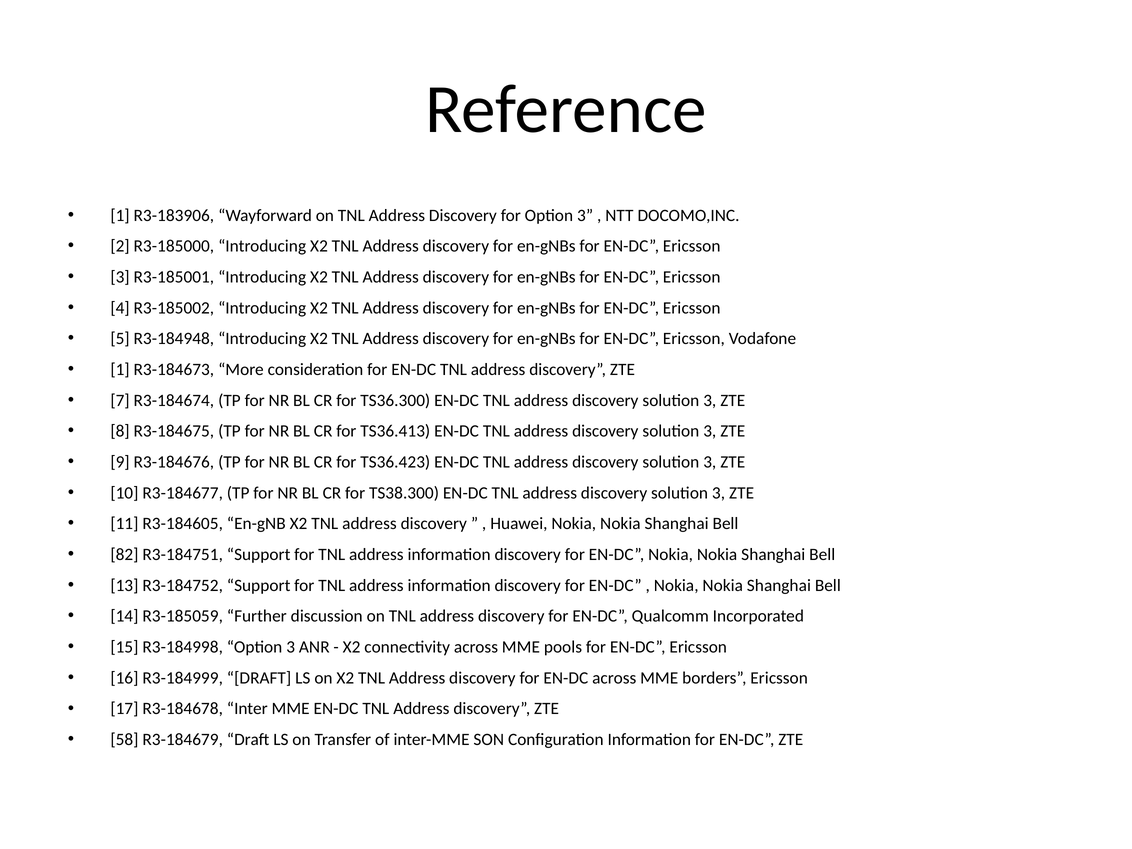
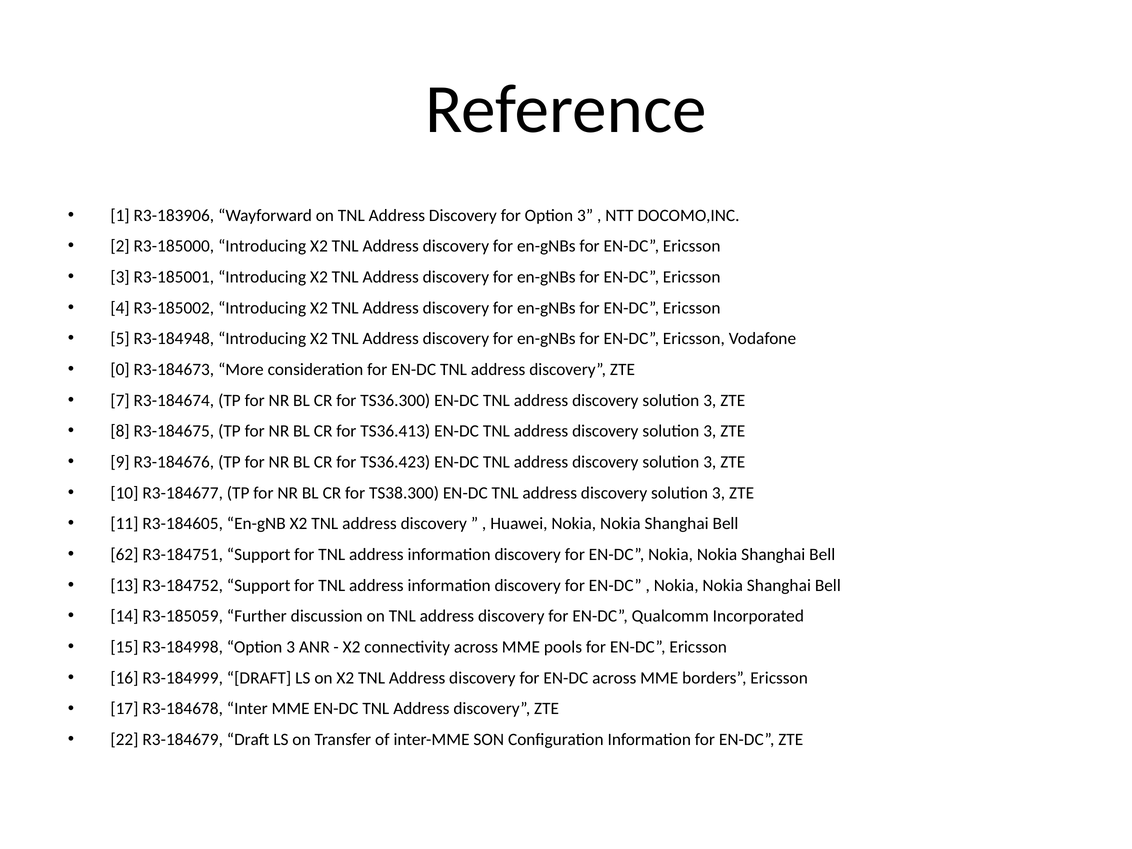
1 at (120, 370): 1 -> 0
82: 82 -> 62
58: 58 -> 22
